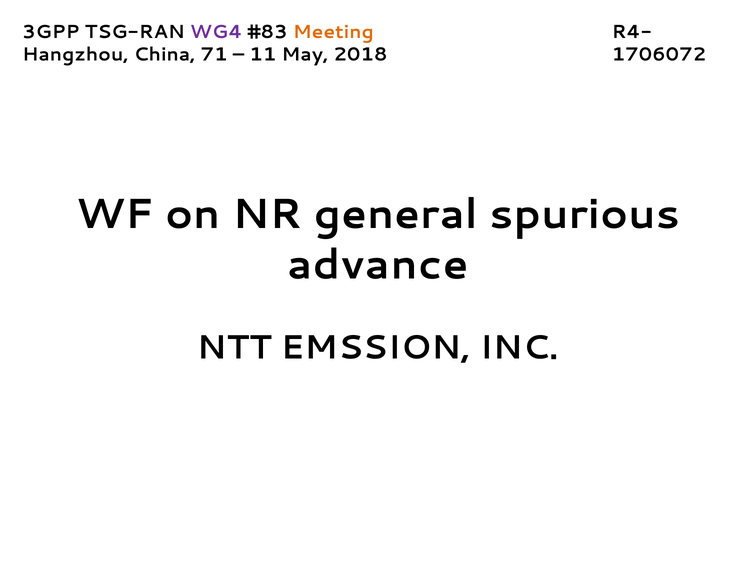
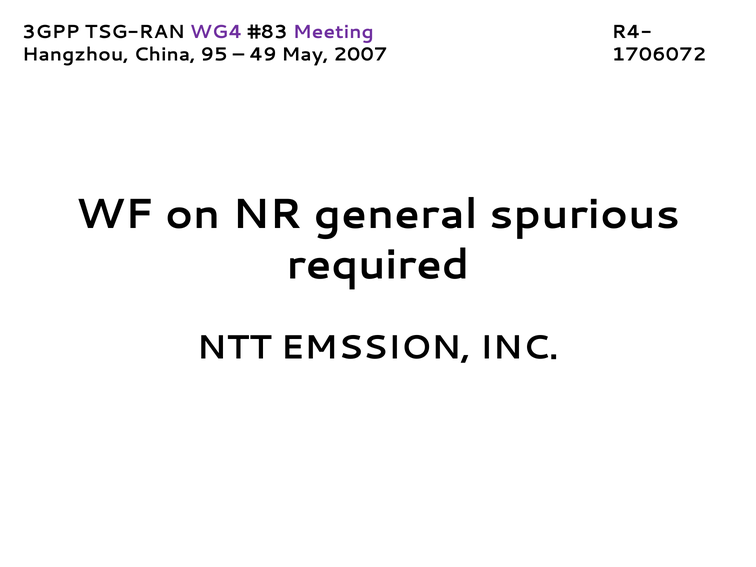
Meeting colour: orange -> purple
71: 71 -> 95
11: 11 -> 49
2018: 2018 -> 2007
advance: advance -> required
